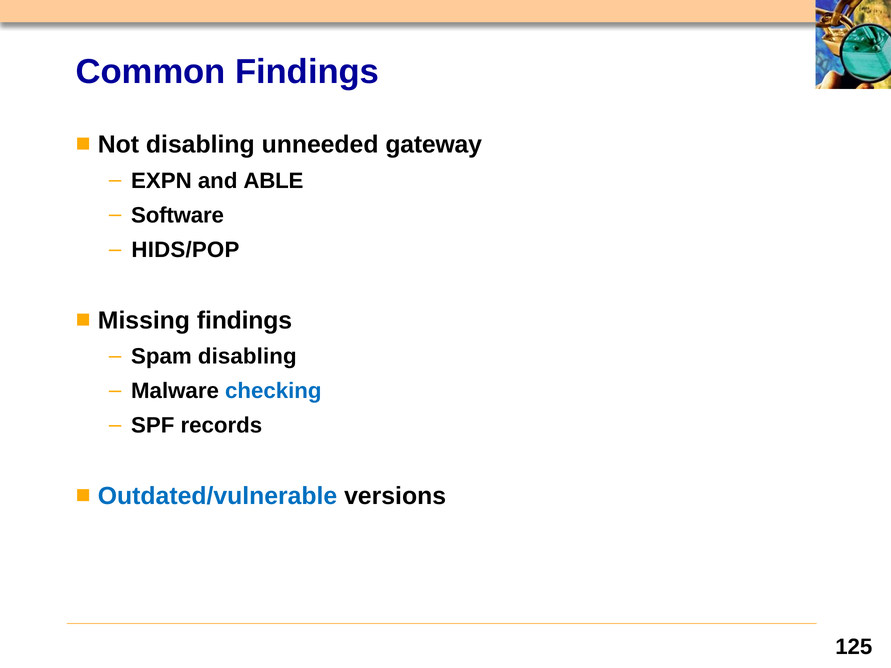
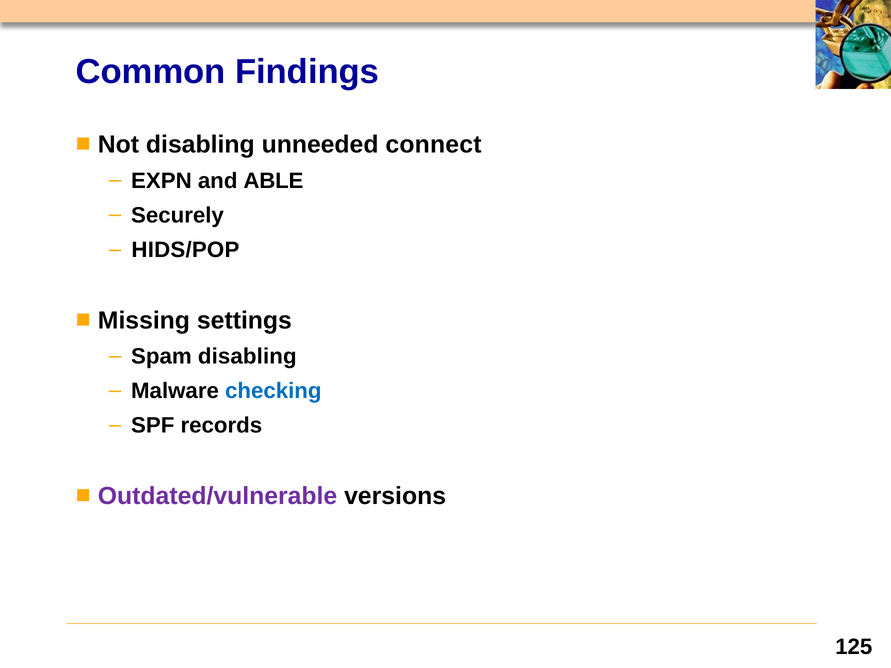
gateway: gateway -> connect
Software: Software -> Securely
Missing findings: findings -> settings
Outdated/vulnerable colour: blue -> purple
